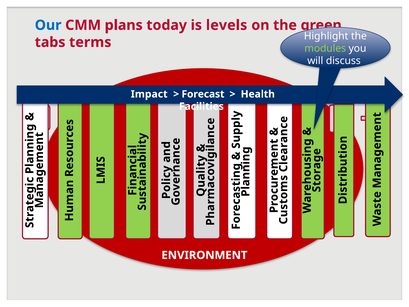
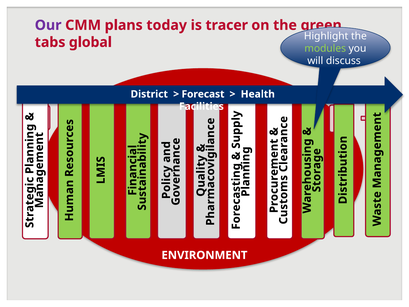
Our colour: blue -> purple
levels: levels -> tracer
terms: terms -> global
Impact: Impact -> District
